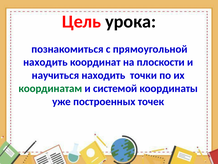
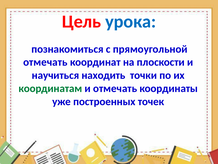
урока colour: black -> blue
находить at (45, 62): находить -> отмечать
и системой: системой -> отмечать
